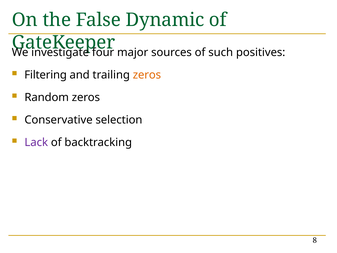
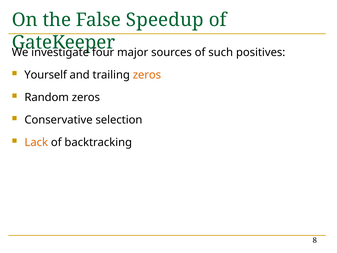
Dynamic: Dynamic -> Speedup
Filtering: Filtering -> Yourself
Lack colour: purple -> orange
